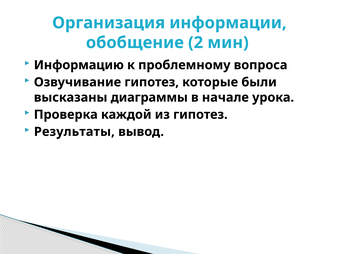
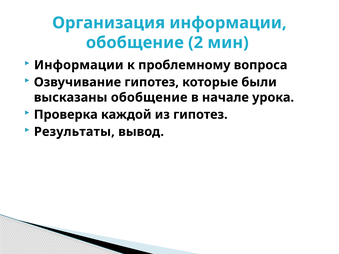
Информацию at (79, 65): Информацию -> Информации
высказаны диаграммы: диаграммы -> обобщение
